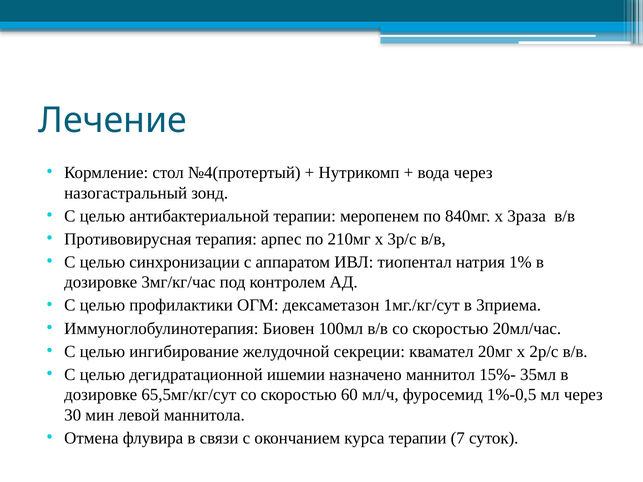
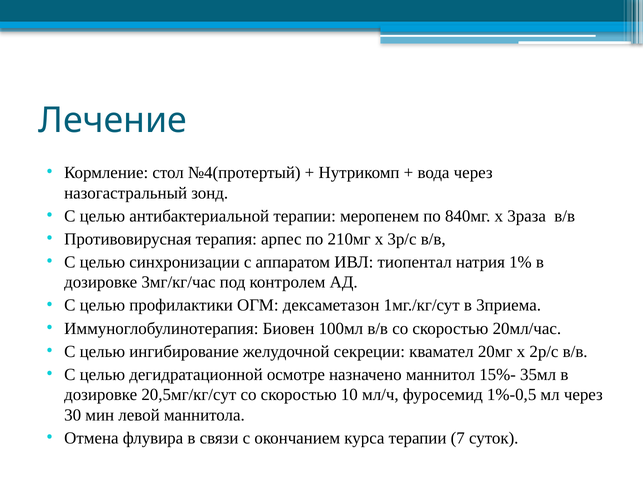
ишемии: ишемии -> осмотре
65,5мг/кг/сут: 65,5мг/кг/сут -> 20,5мг/кг/сут
60: 60 -> 10
